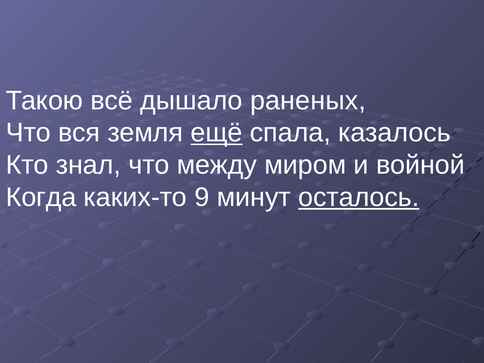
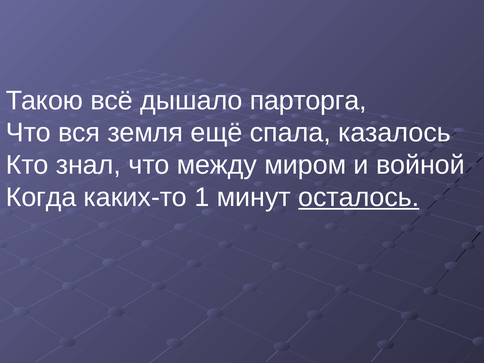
раненых: раненых -> парторга
ещё underline: present -> none
9: 9 -> 1
